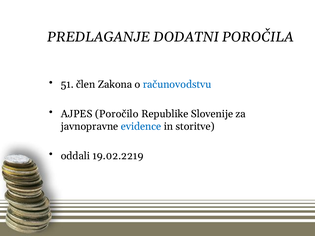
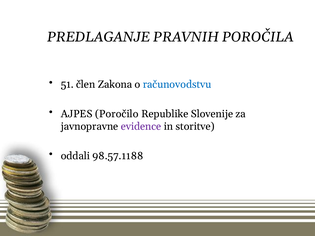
DODATNI: DODATNI -> PRAVNIH
evidence colour: blue -> purple
19.02.2219: 19.02.2219 -> 98.57.1188
